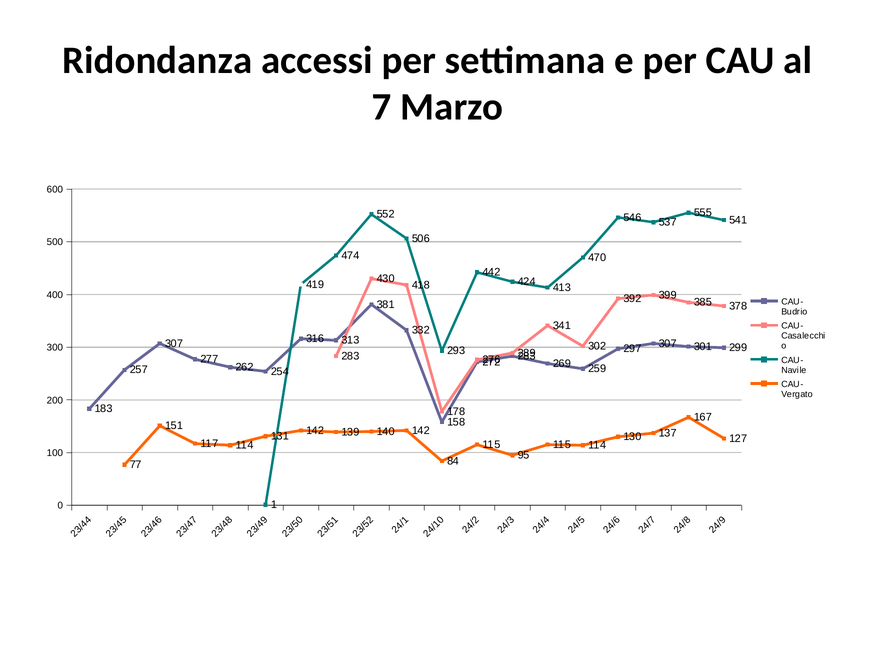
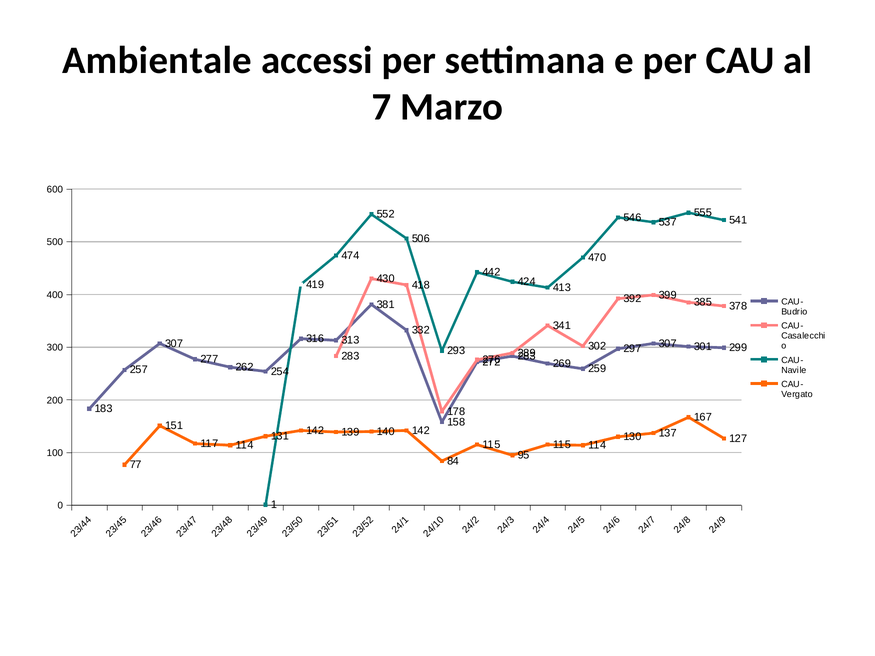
Ridondanza: Ridondanza -> Ambientale
